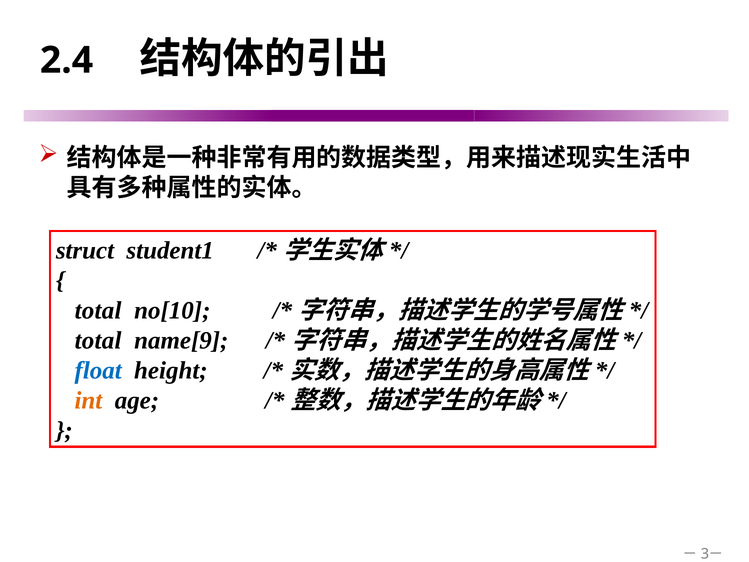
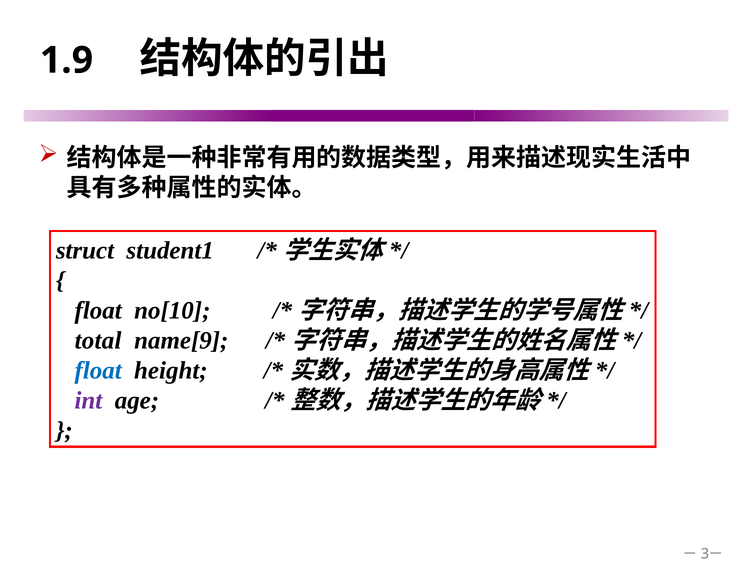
2.4: 2.4 -> 1.9
total at (98, 311): total -> float
int colour: orange -> purple
